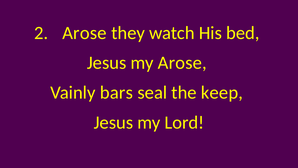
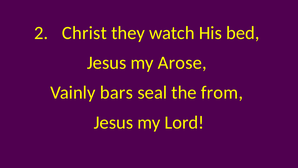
Arose at (84, 33): Arose -> Christ
keep: keep -> from
